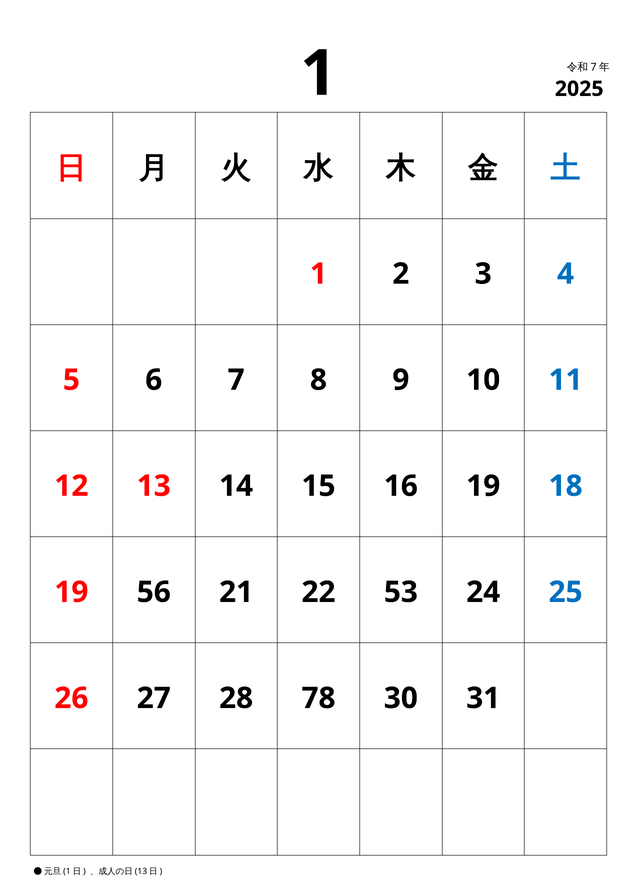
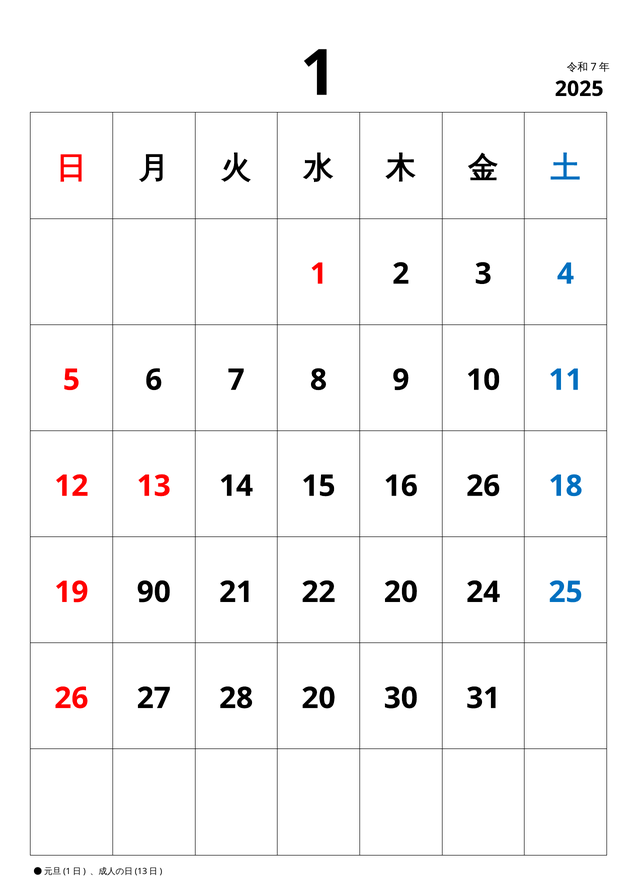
16 19: 19 -> 26
56: 56 -> 90
22 53: 53 -> 20
28 78: 78 -> 20
